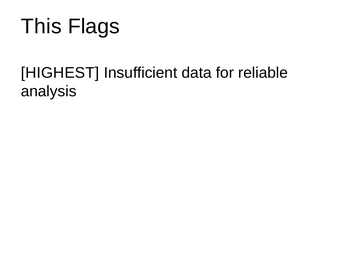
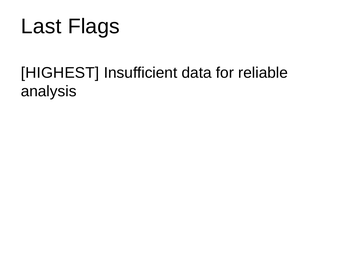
This: This -> Last
